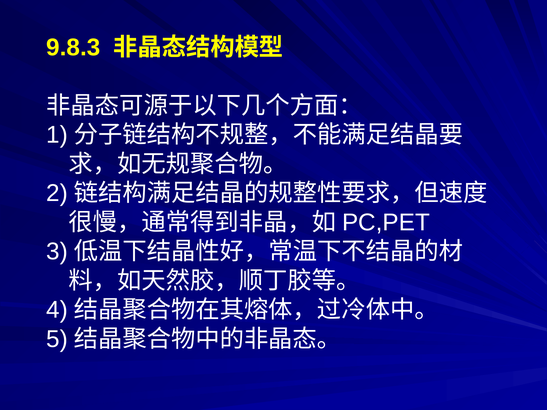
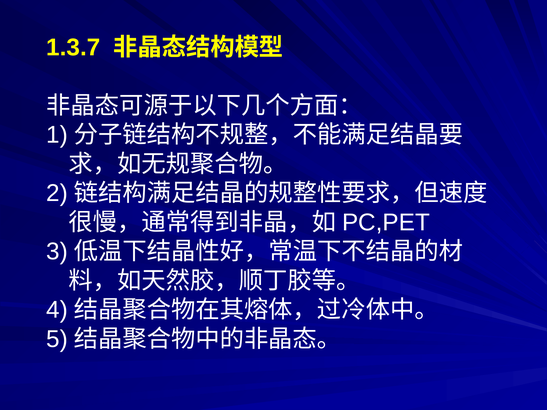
9.8.3: 9.8.3 -> 1.3.7
